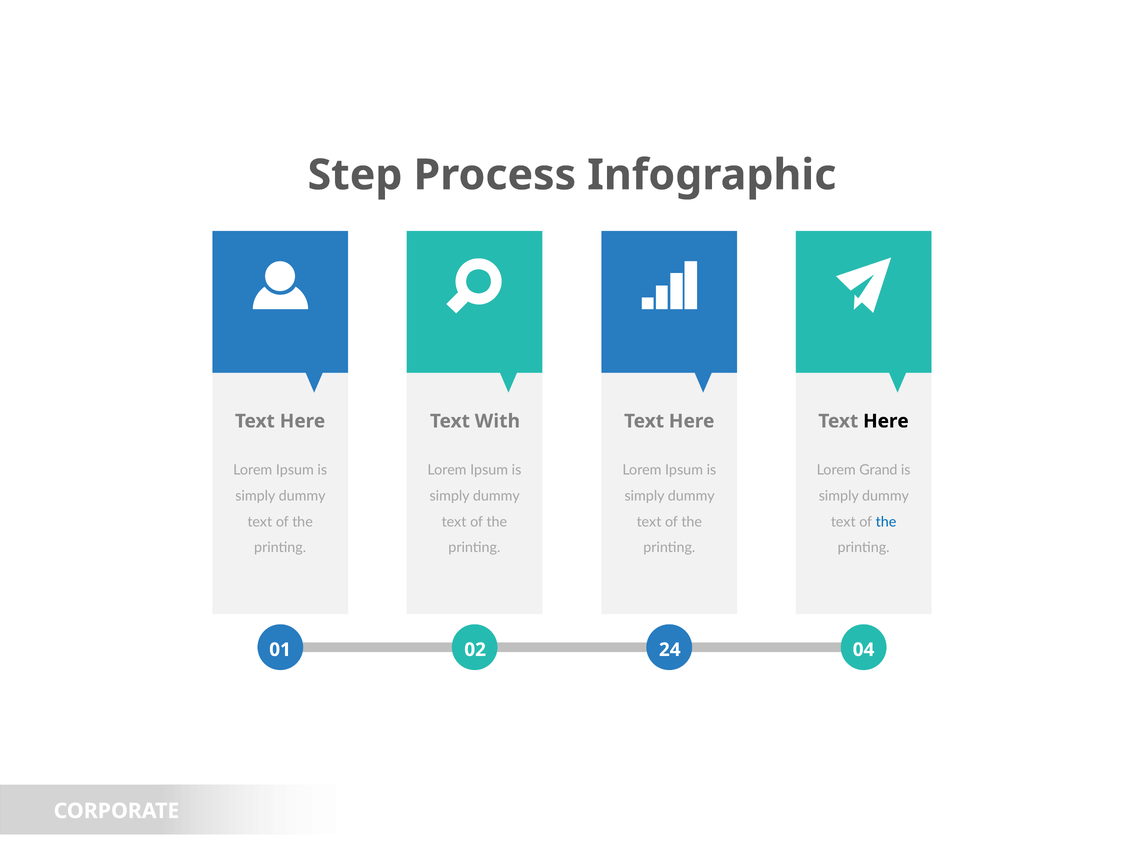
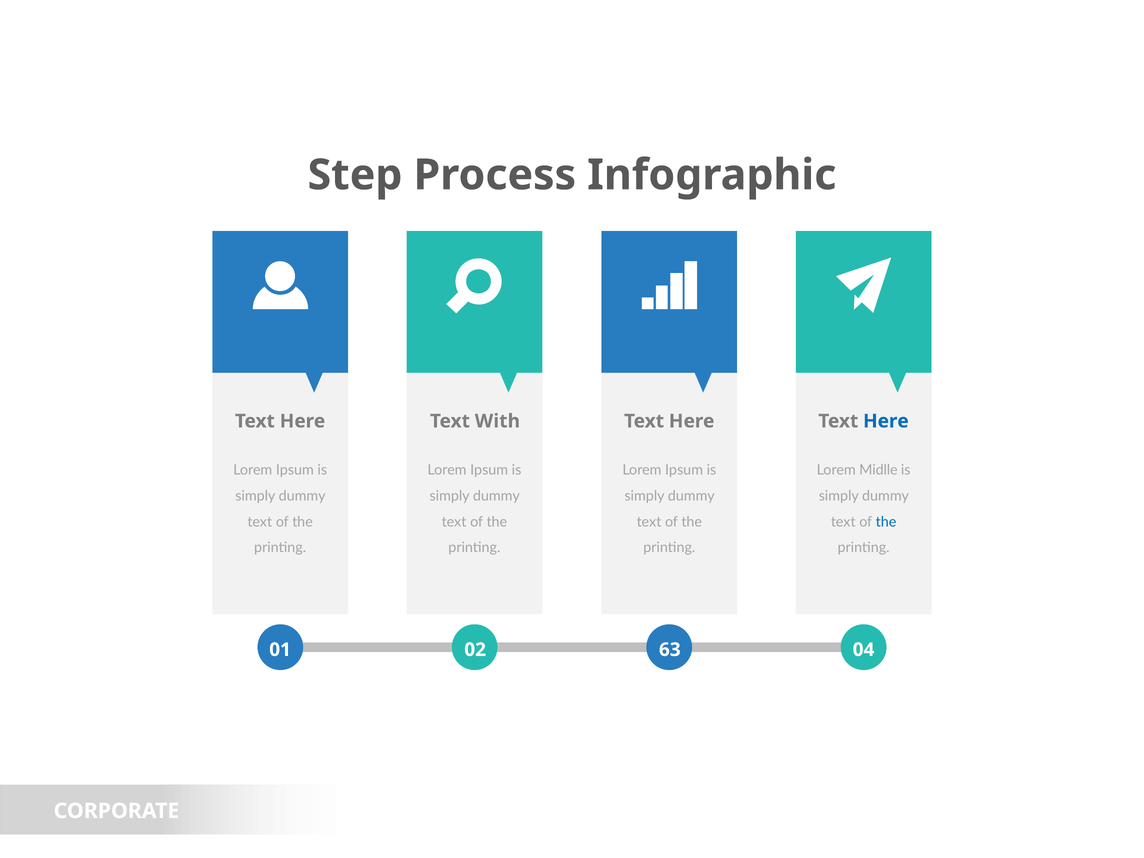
Here at (886, 421) colour: black -> blue
Grand: Grand -> Midlle
24: 24 -> 63
